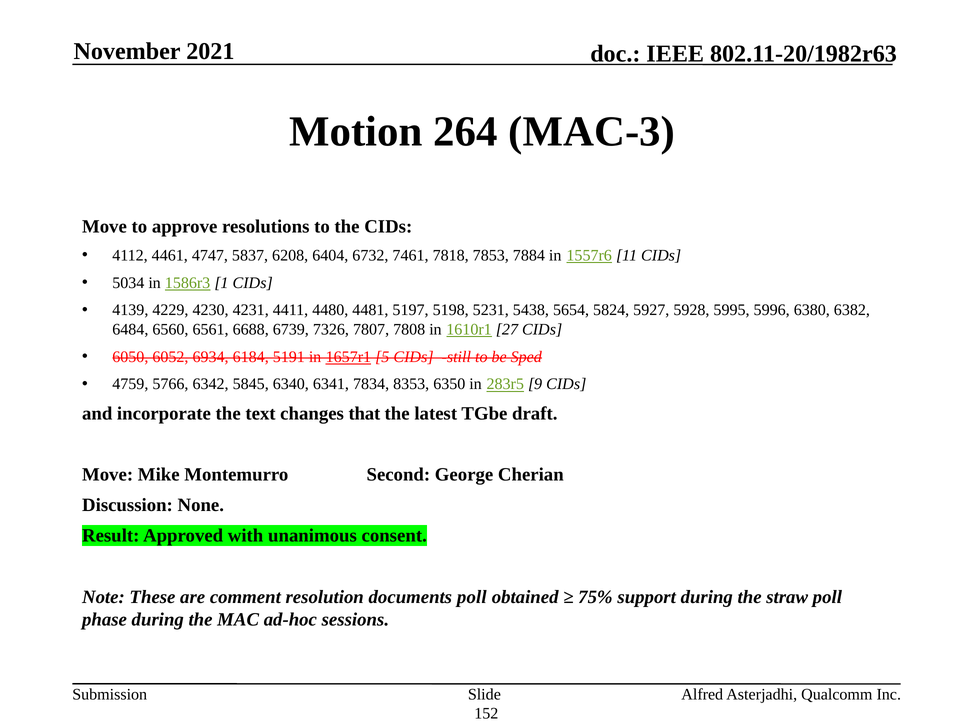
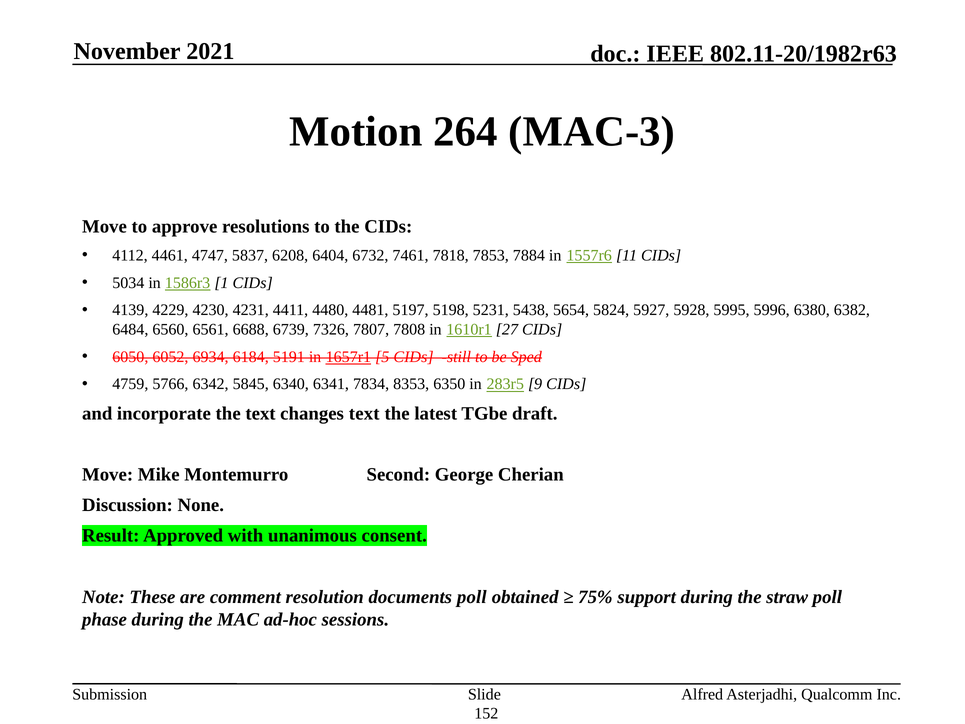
changes that: that -> text
